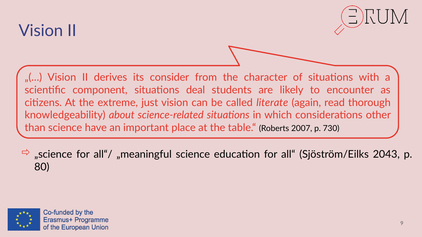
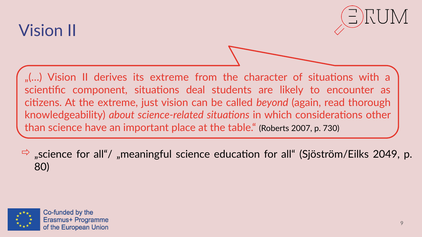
its consider: consider -> extreme
literate: literate -> beyond
2043: 2043 -> 2049
